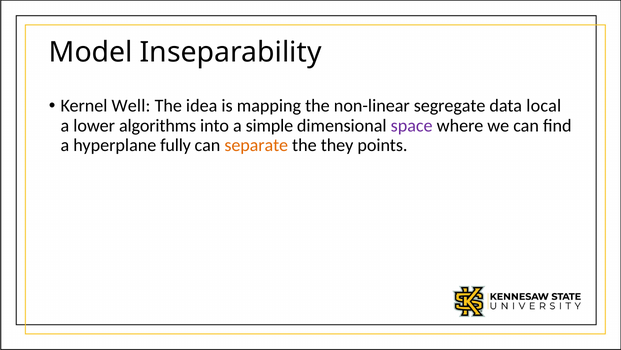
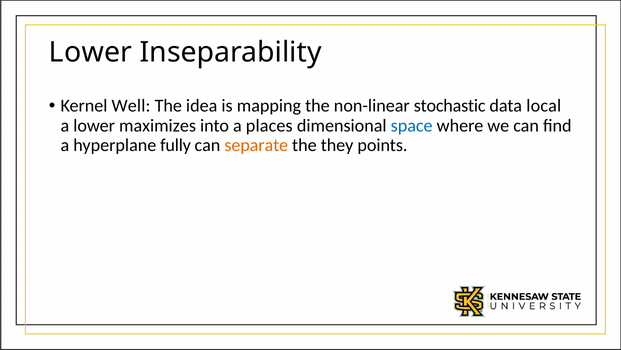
Model at (91, 52): Model -> Lower
segregate: segregate -> stochastic
algorithms: algorithms -> maximizes
simple: simple -> places
space colour: purple -> blue
